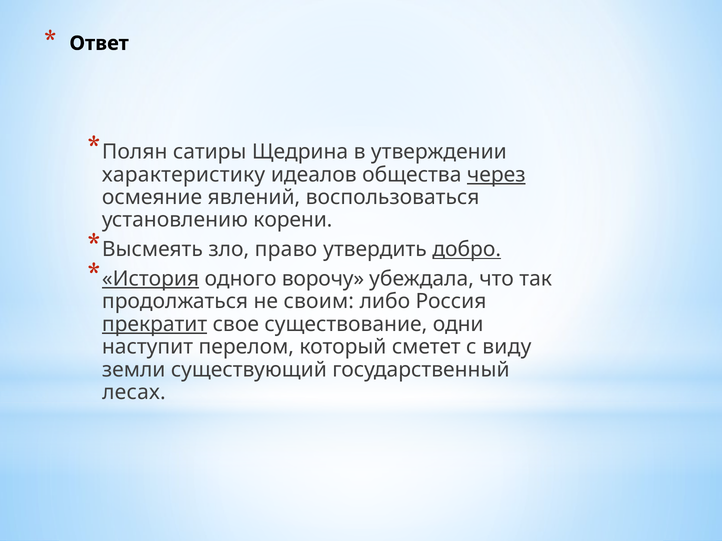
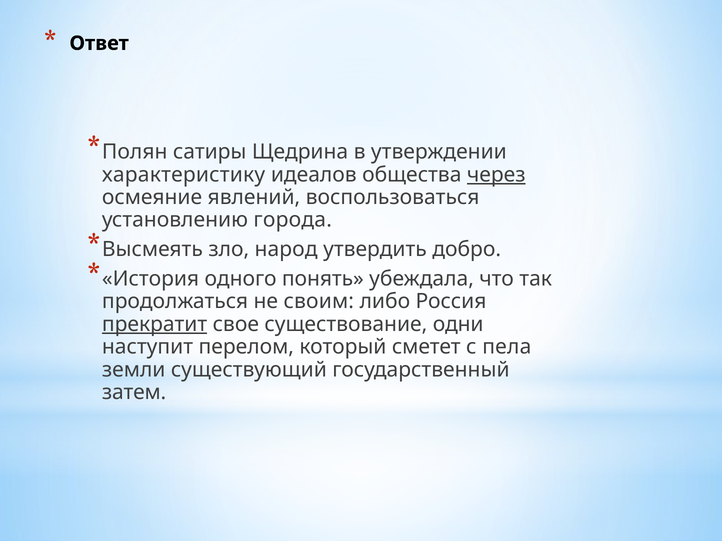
корени: корени -> города
право: право -> народ
добро underline: present -> none
История underline: present -> none
ворочу: ворочу -> понять
виду: виду -> пела
лесах: лесах -> затем
